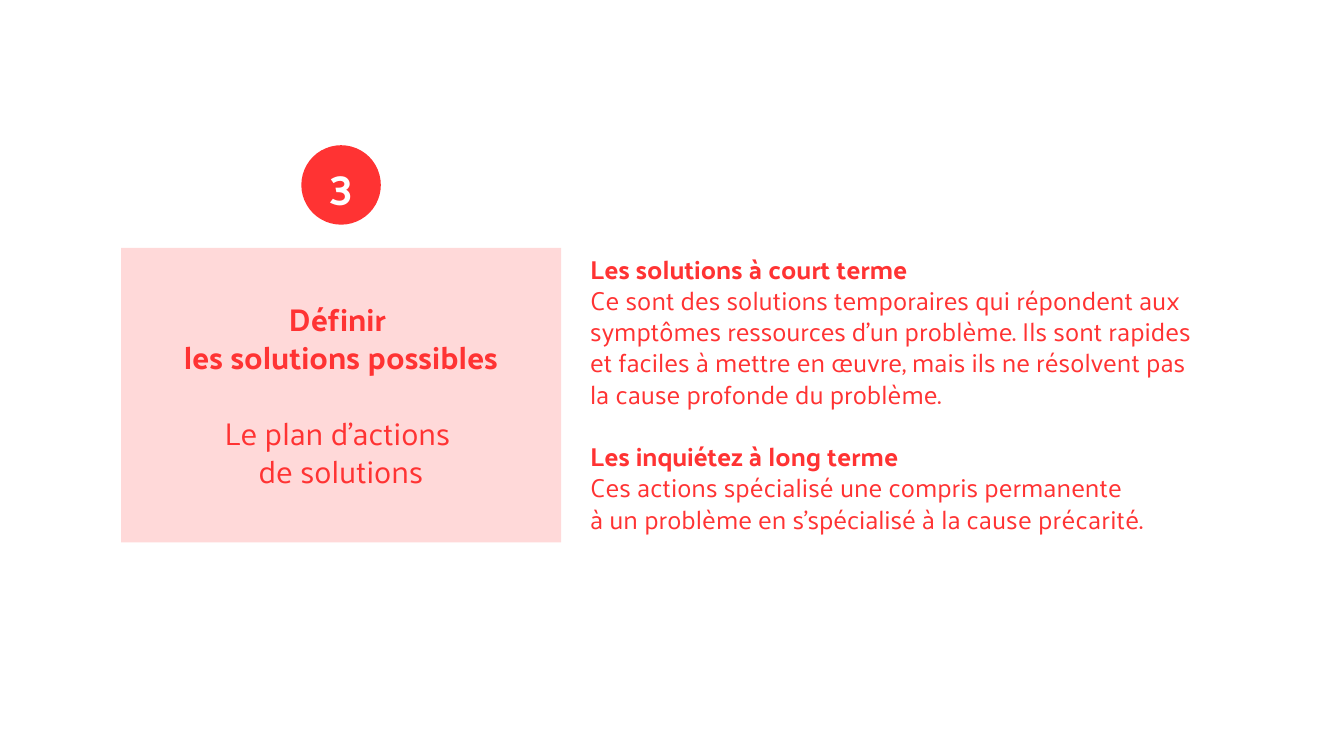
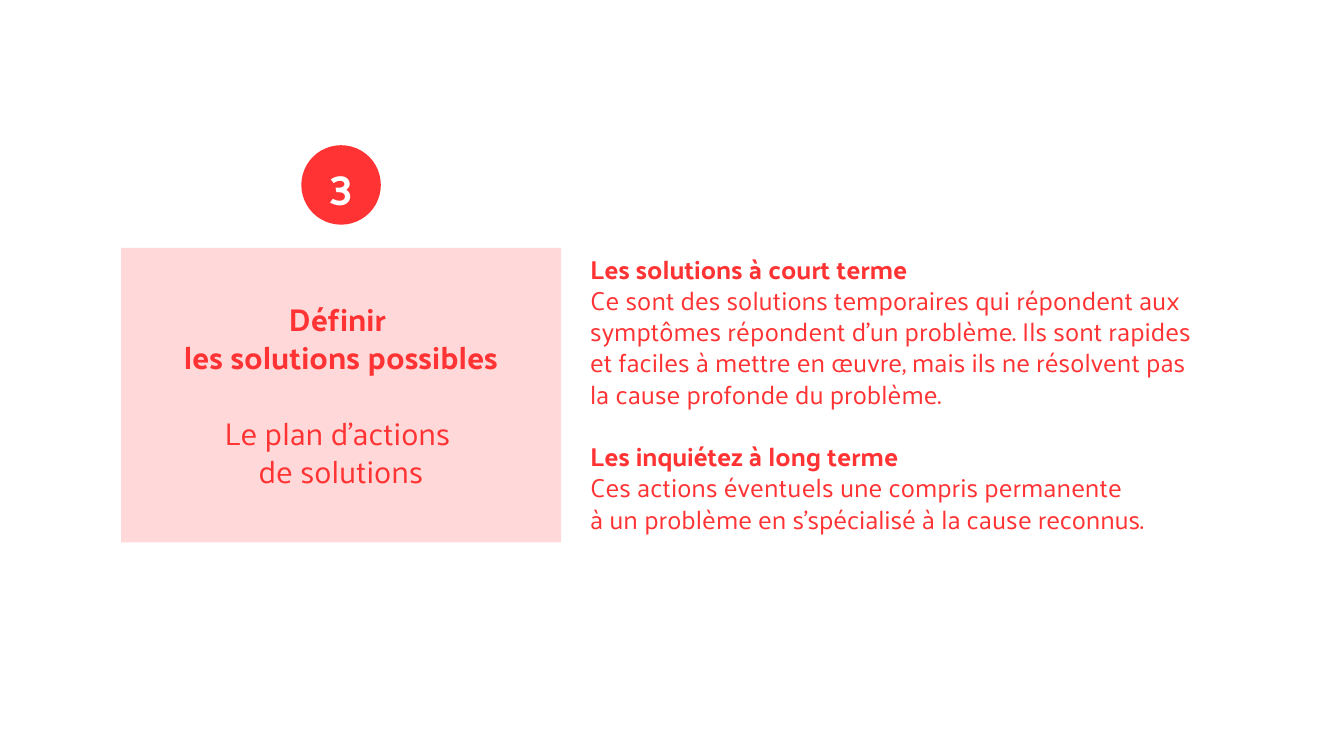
symptômes ressources: ressources -> répondent
spécialisé: spécialisé -> éventuels
précarité: précarité -> reconnus
